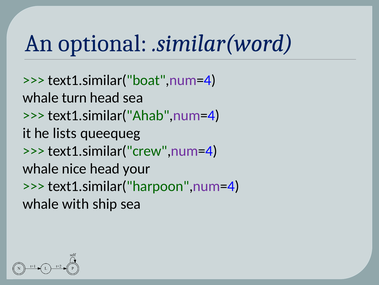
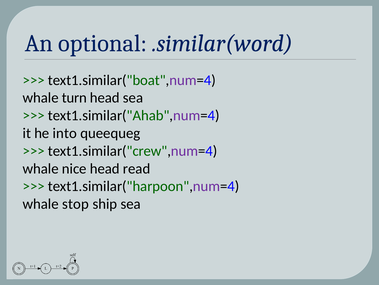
lists: lists -> into
your: your -> read
with: with -> stop
